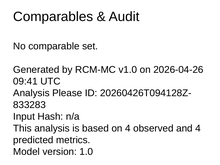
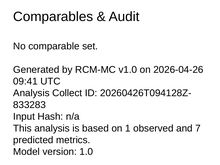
Please: Please -> Collect
on 4: 4 -> 1
and 4: 4 -> 7
